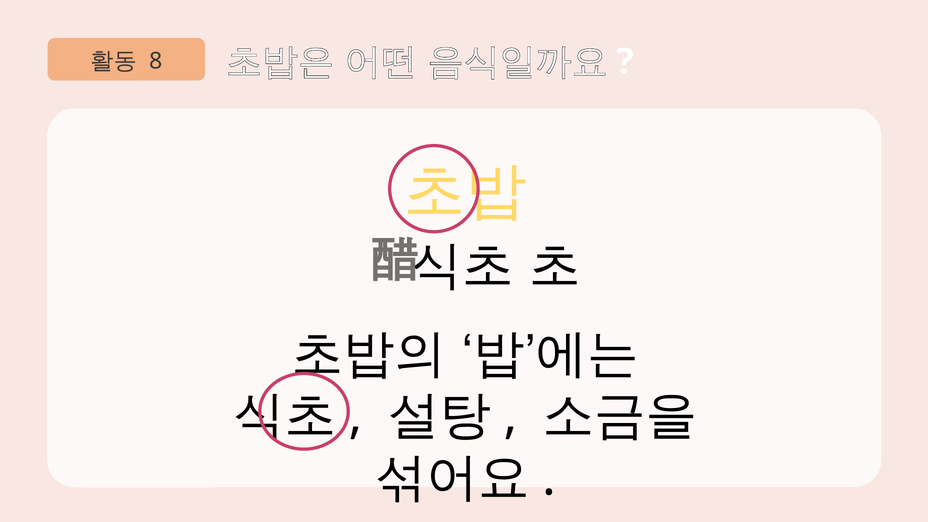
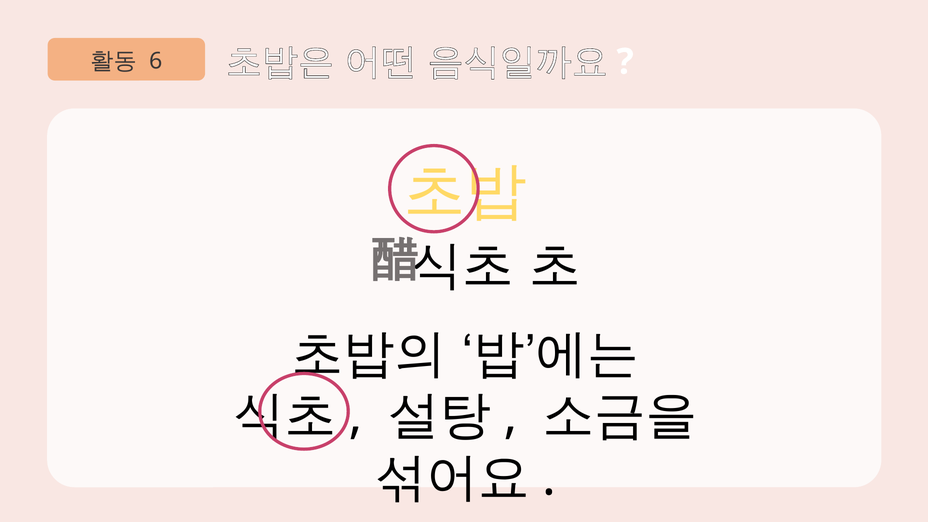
8: 8 -> 6
